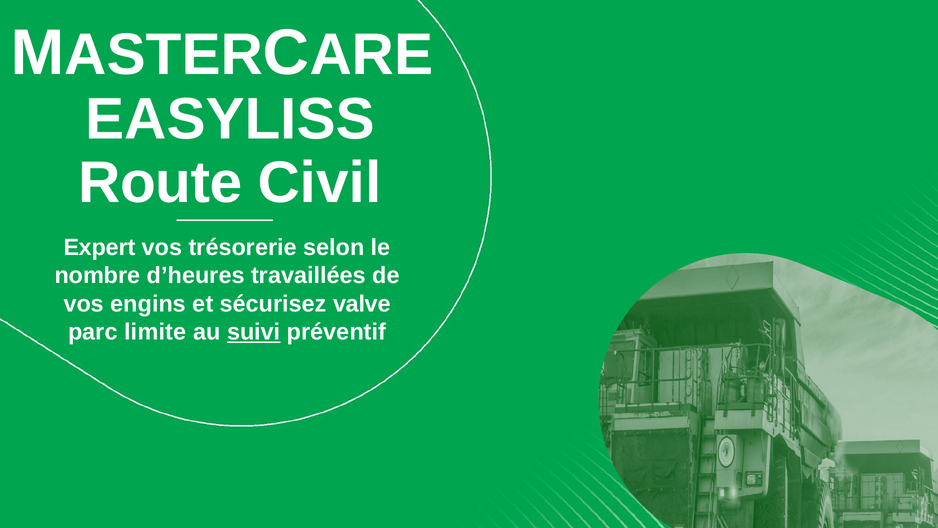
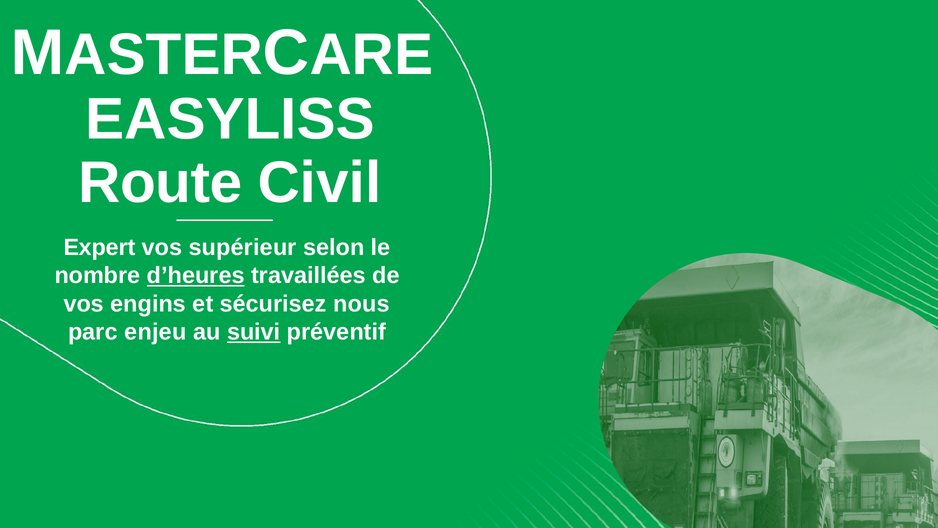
trésorerie: trésorerie -> supérieur
d’heures underline: none -> present
valve: valve -> nous
limite: limite -> enjeu
